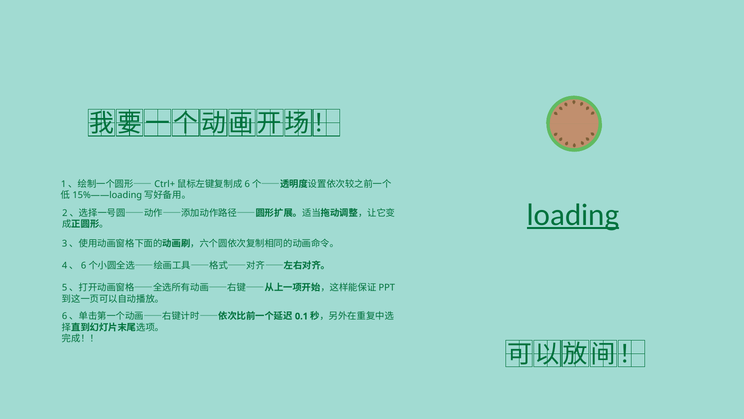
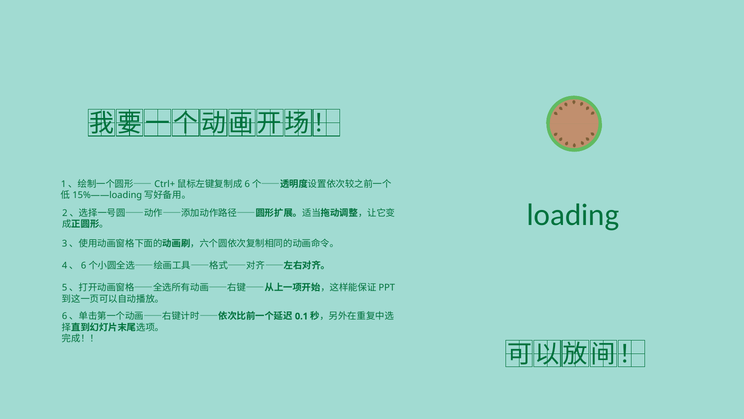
loading underline: present -> none
